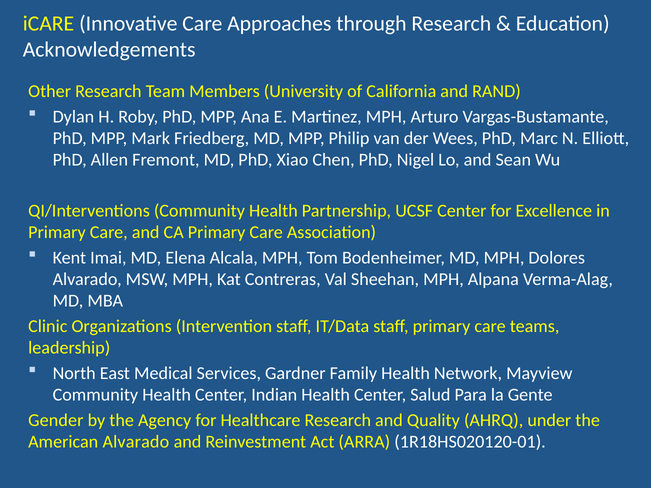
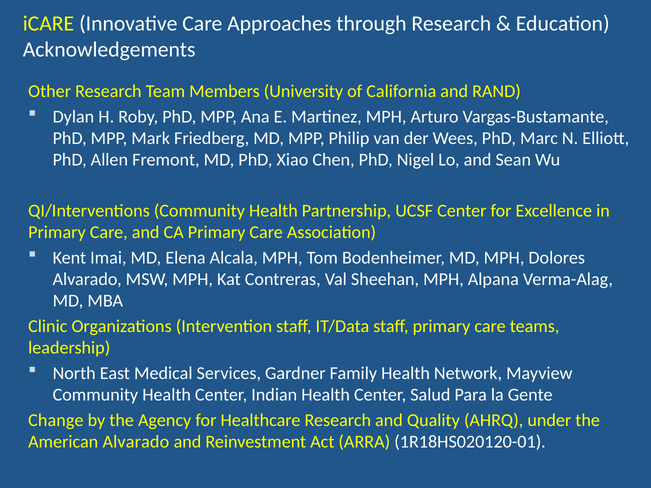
Gender: Gender -> Change
